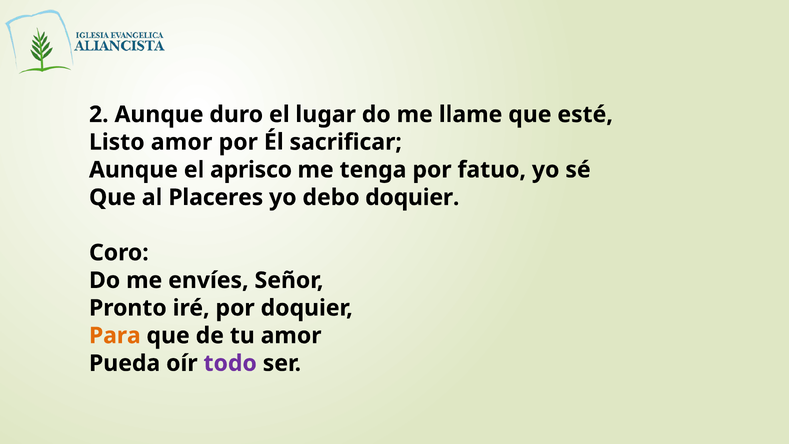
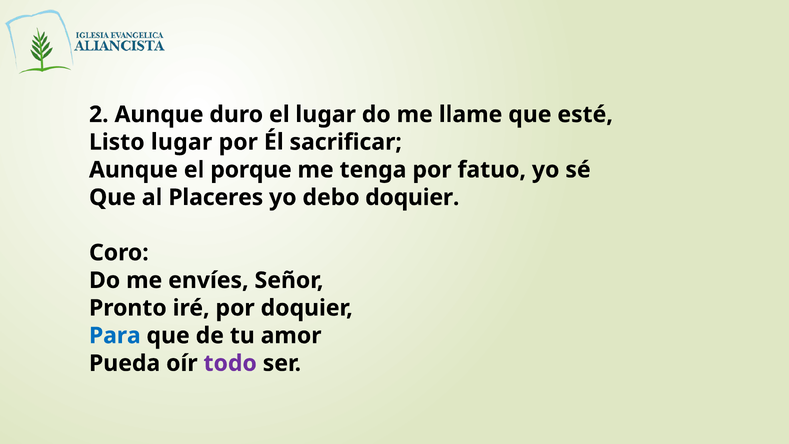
Listo amor: amor -> lugar
aprisco: aprisco -> porque
Para colour: orange -> blue
